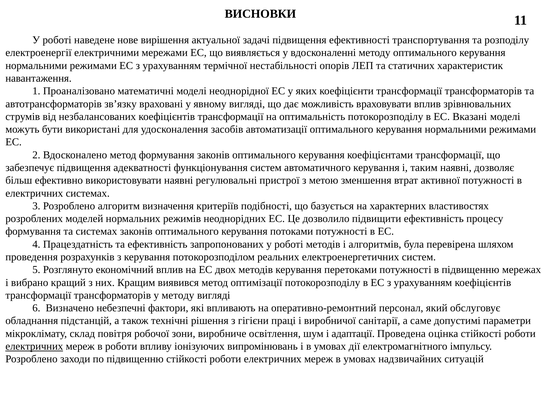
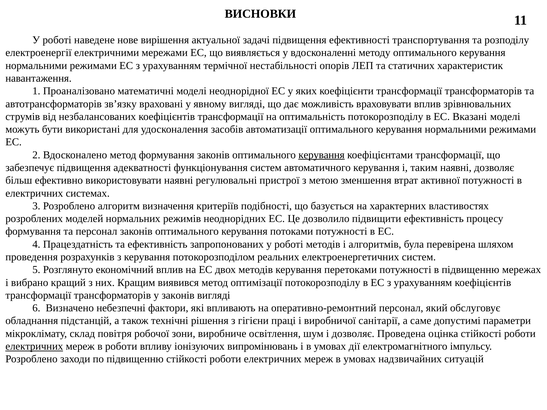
керування at (322, 155) underline: none -> present
та системах: системах -> персонал
у методу: методу -> законів
і адаптації: адаптації -> дозволяє
